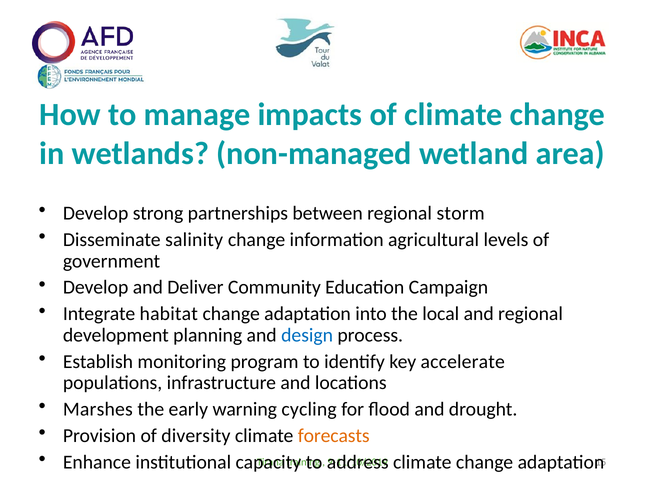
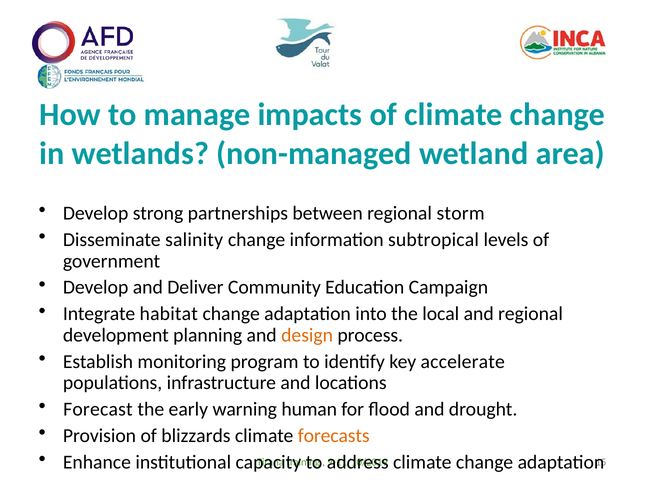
agricultural: agricultural -> subtropical
design colour: blue -> orange
Marshes: Marshes -> Forecast
cycling: cycling -> human
diversity: diversity -> blizzards
